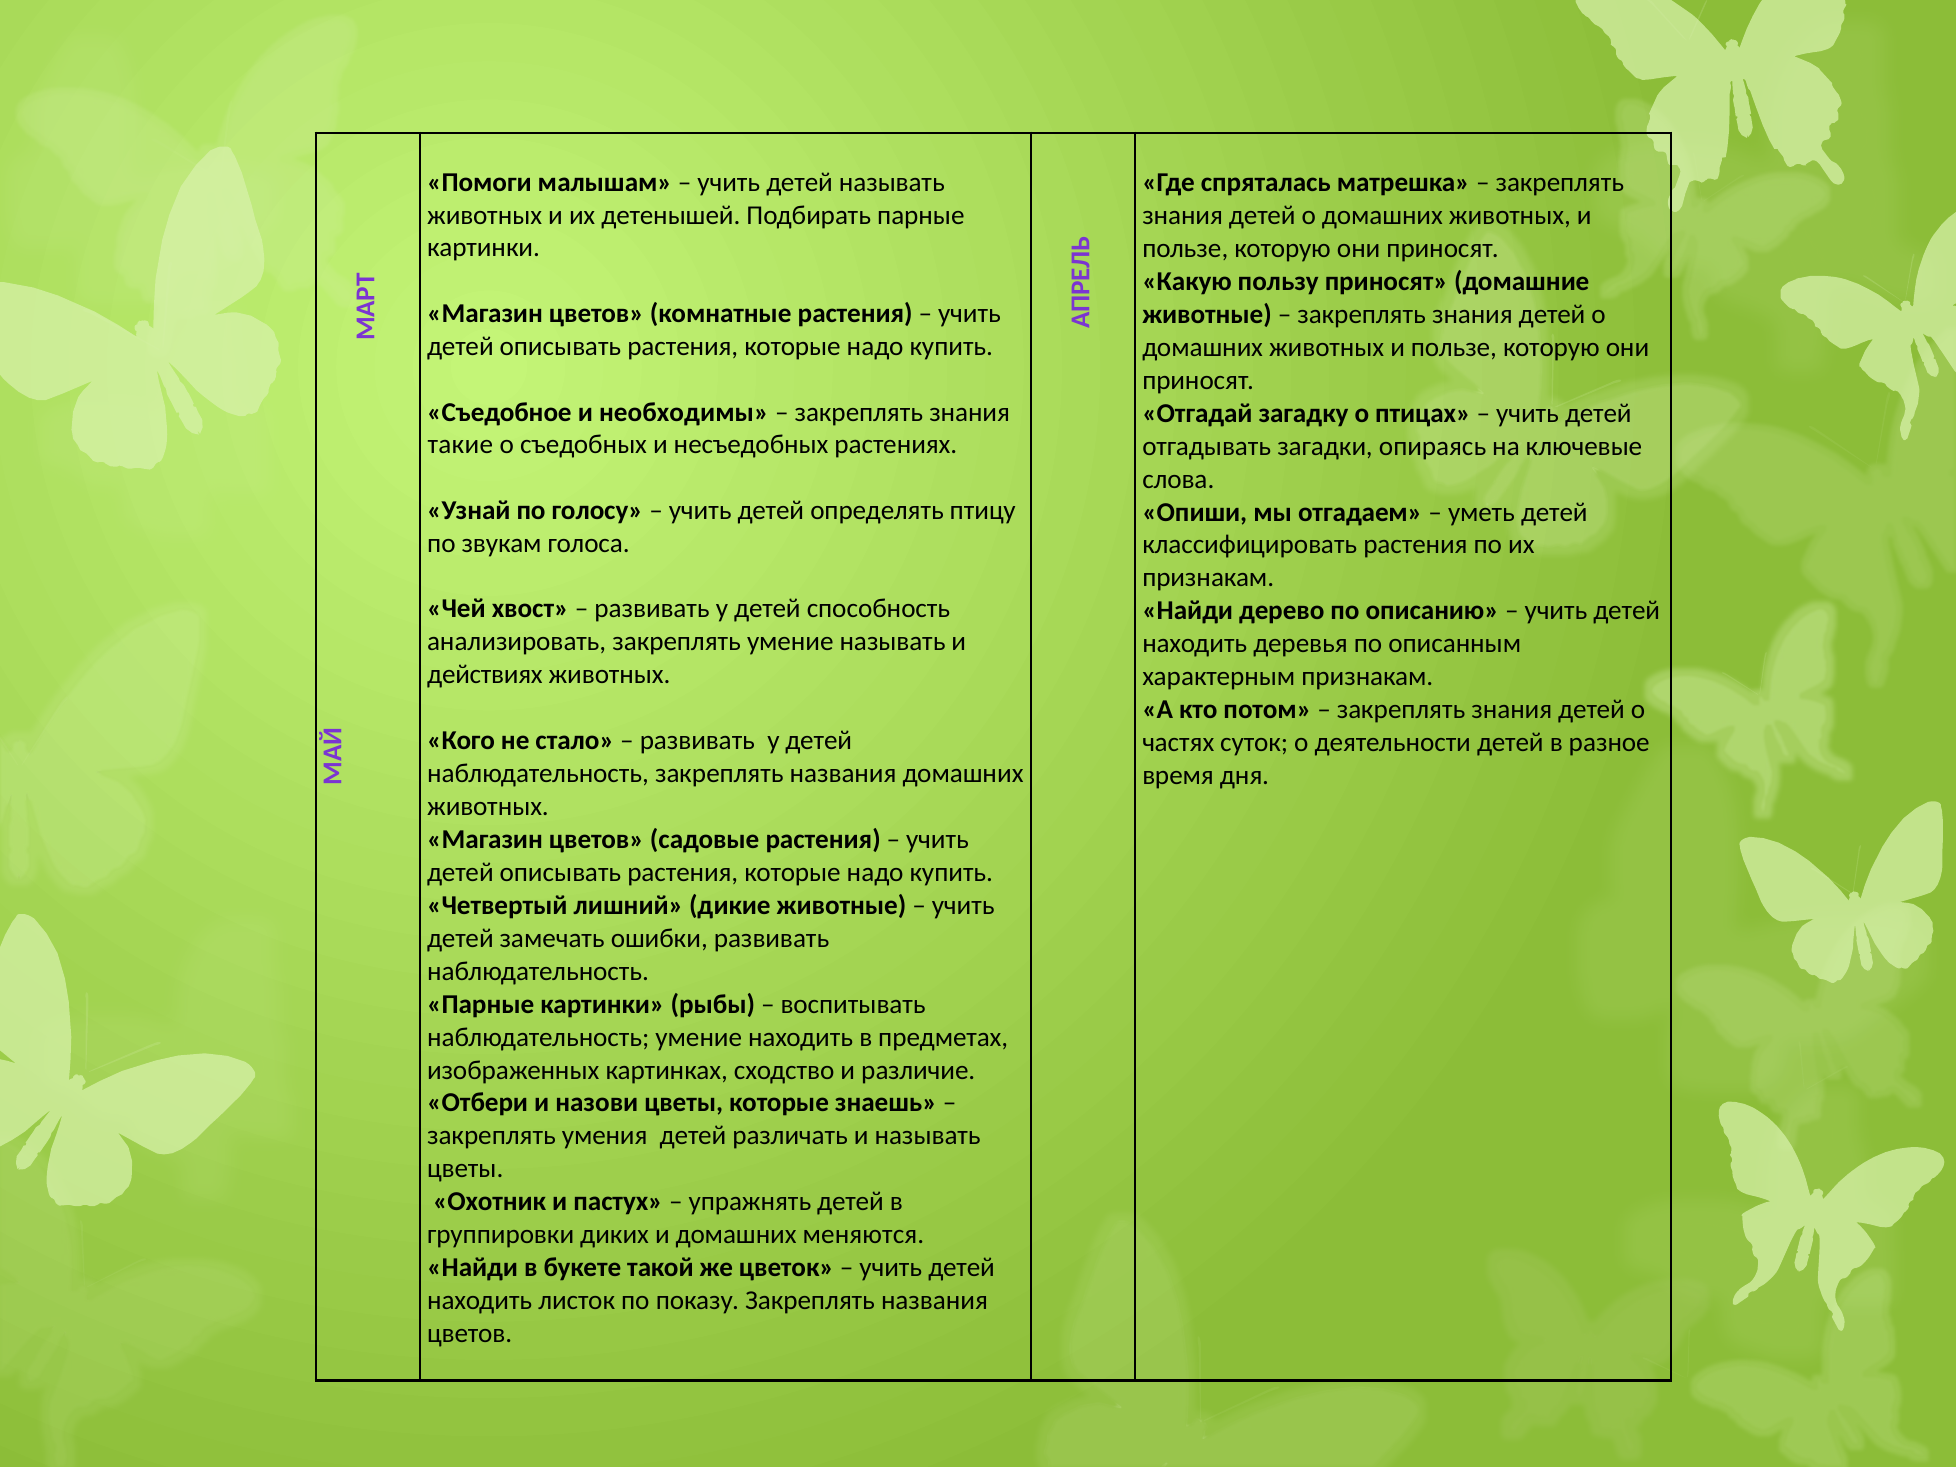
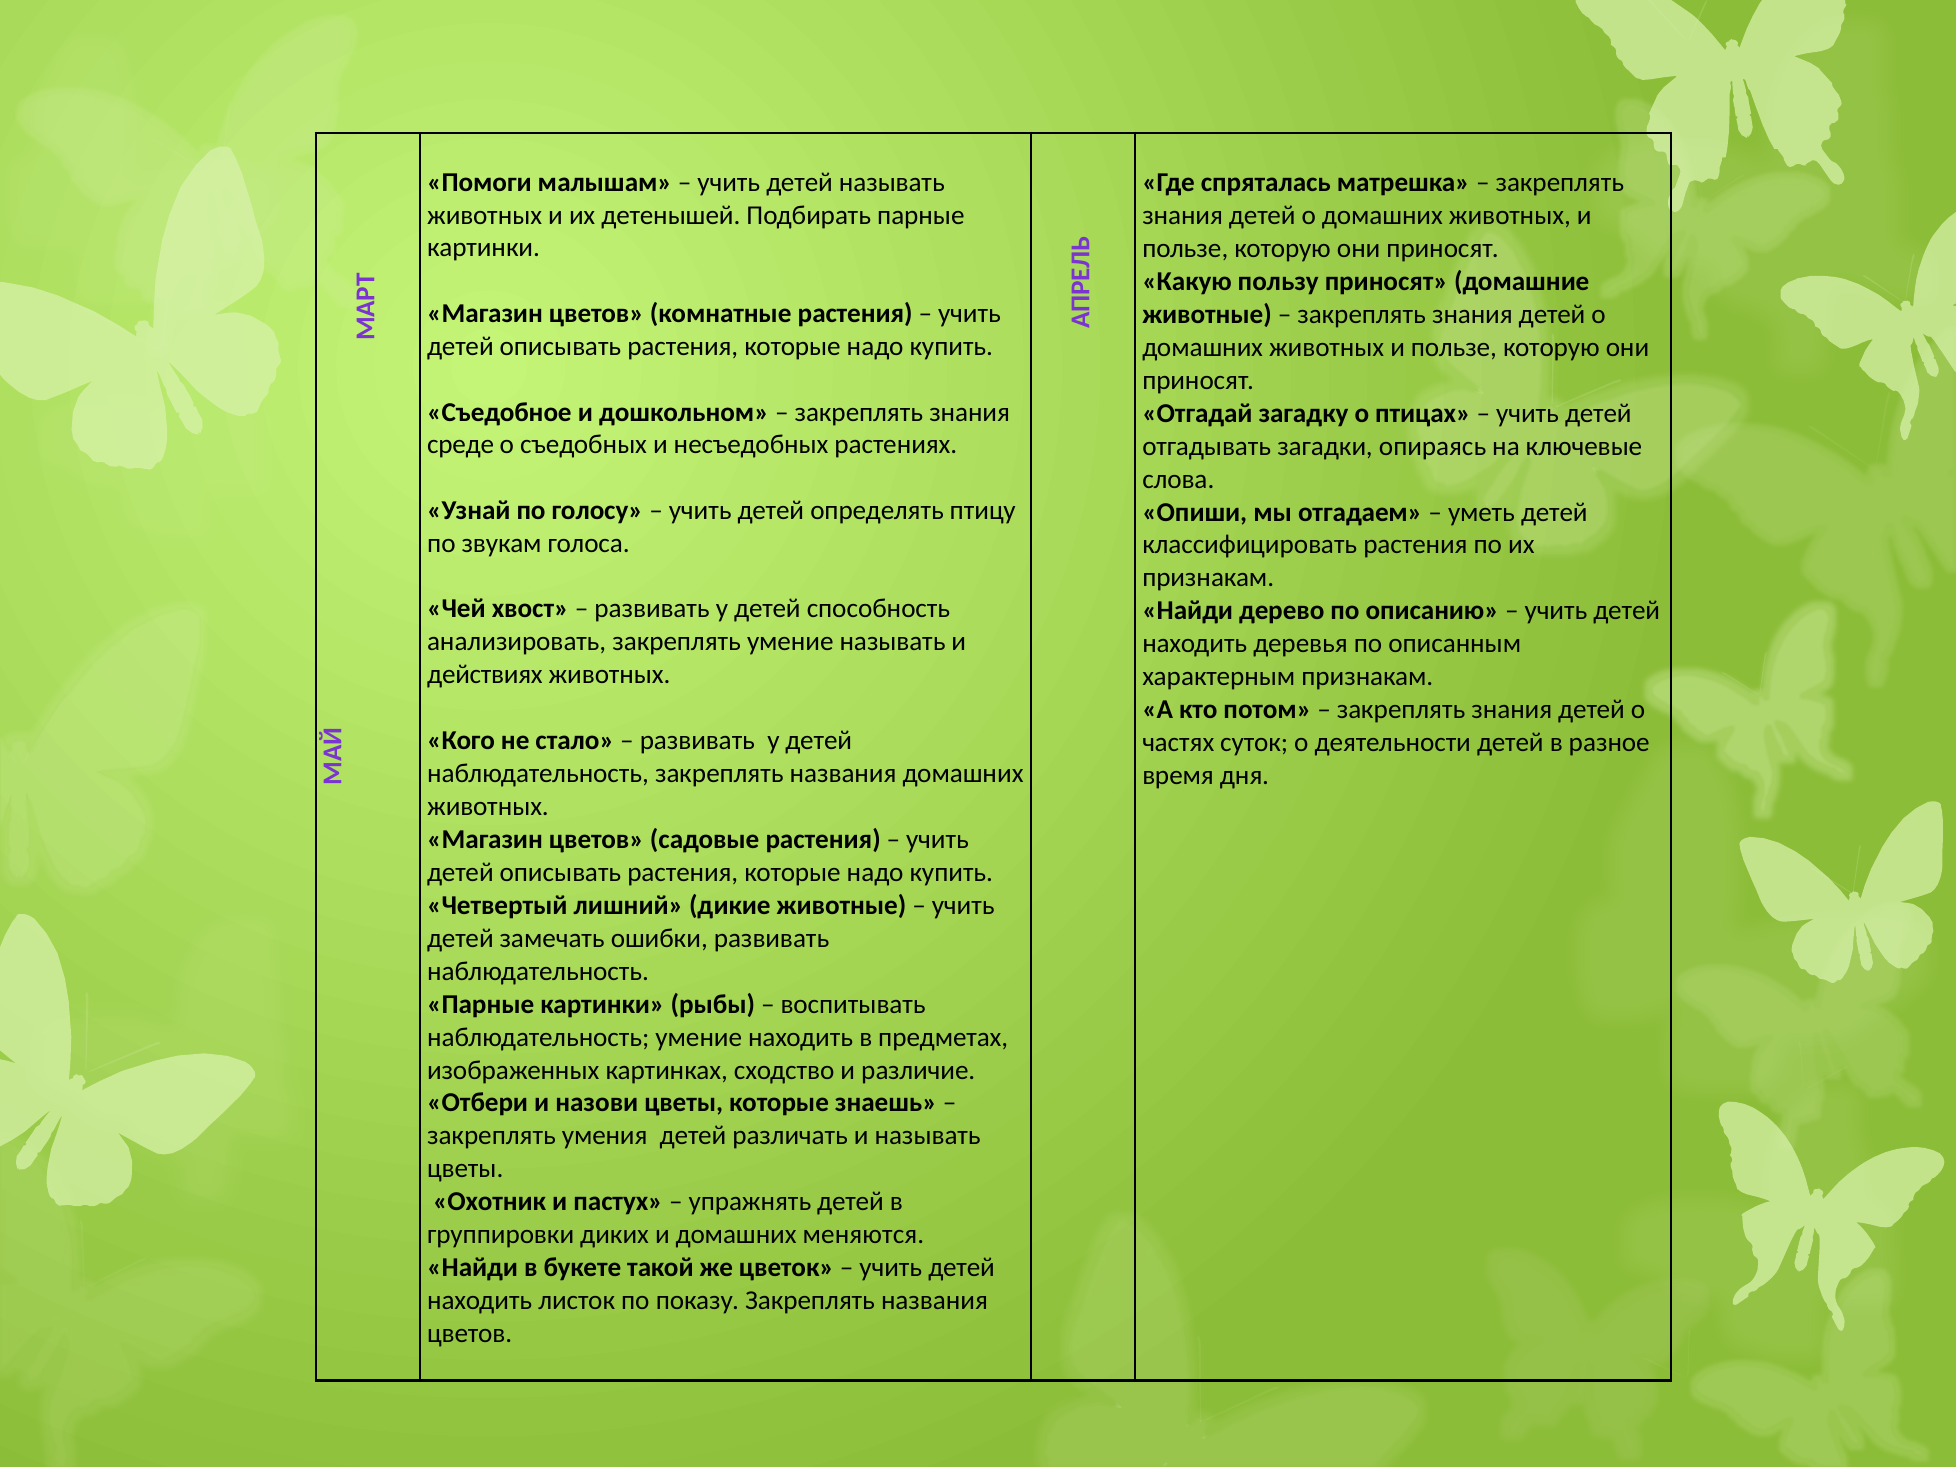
необходимы: необходимы -> дошкольном
такие: такие -> среде
